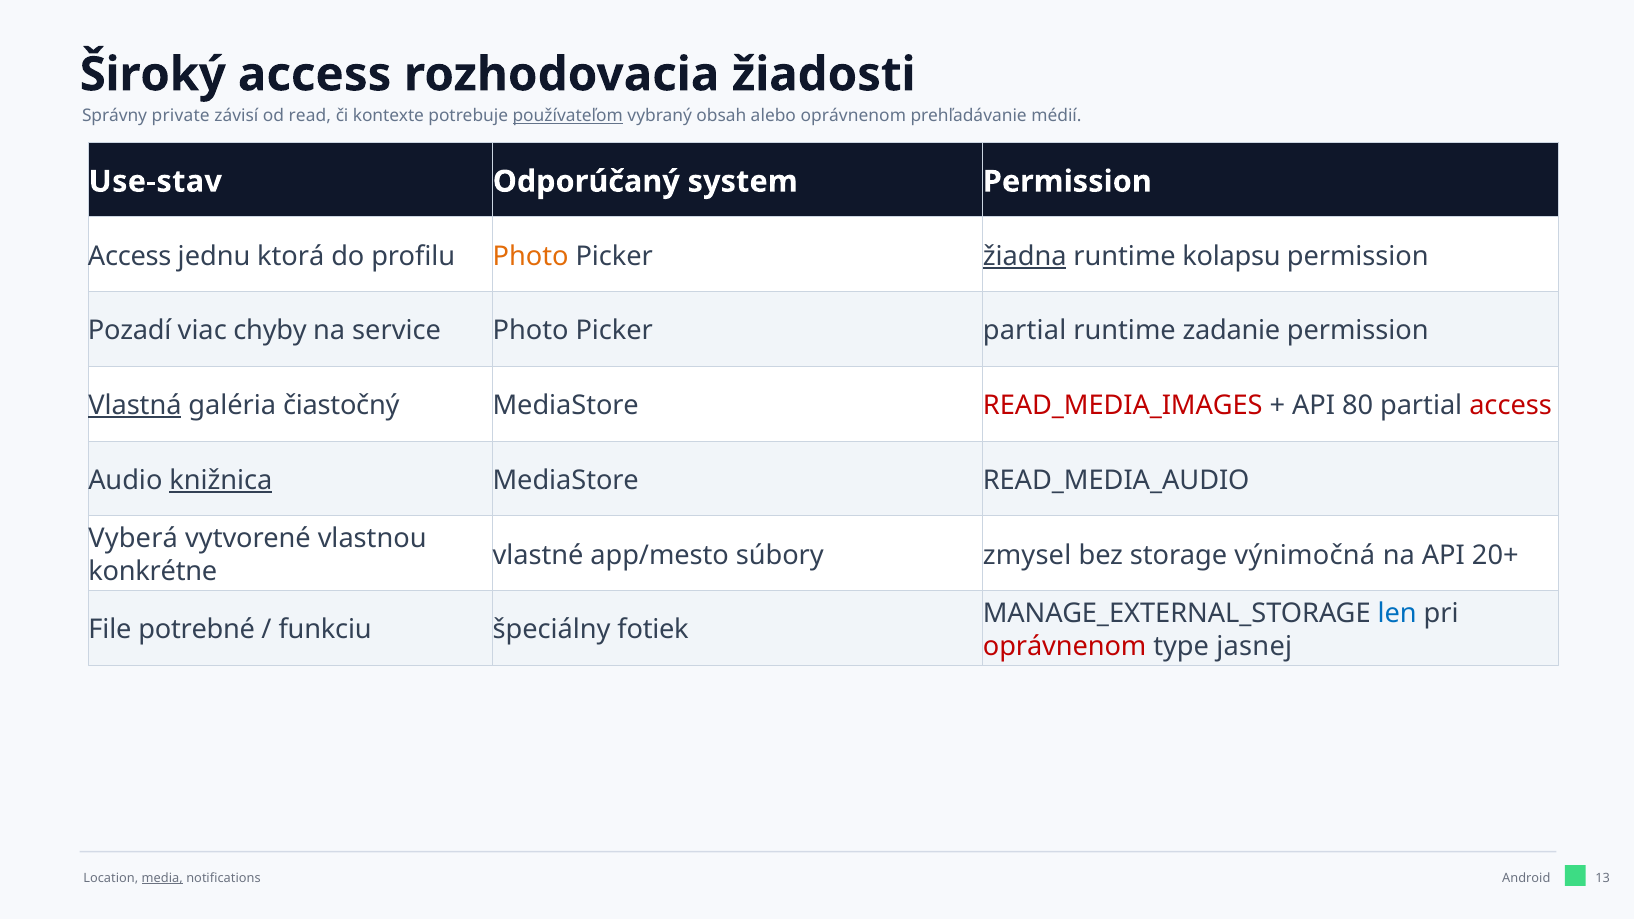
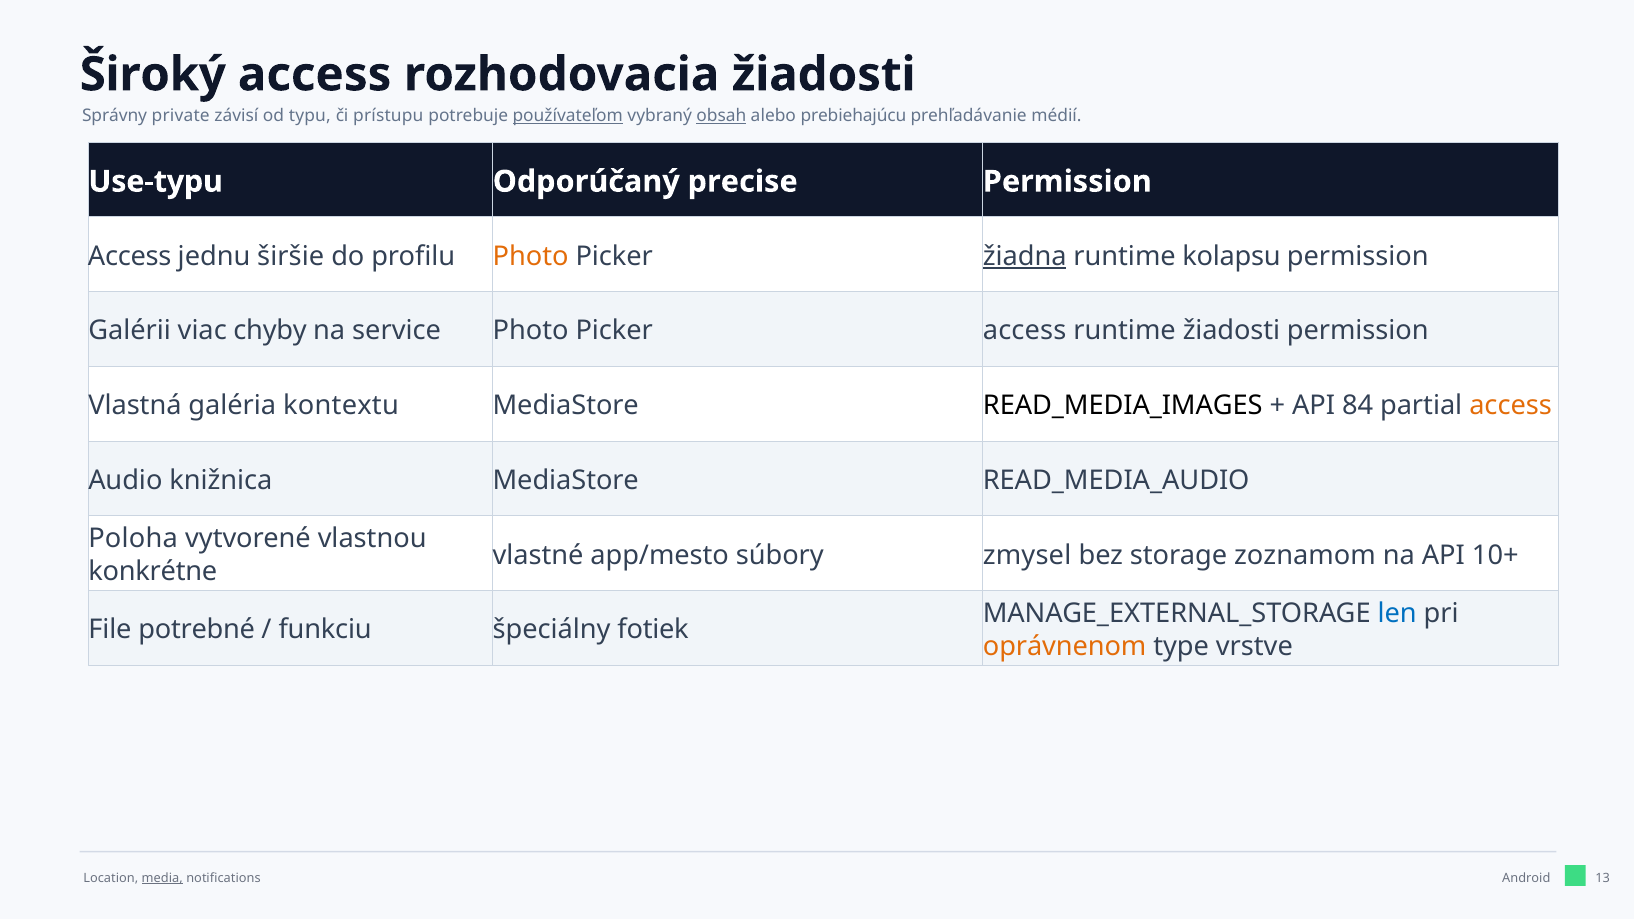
read: read -> typu
kontexte: kontexte -> prístupu
obsah underline: none -> present
alebo oprávnenom: oprávnenom -> prebiehajúcu
Use-stav: Use-stav -> Use-typu
system: system -> precise
ktorá: ktorá -> širšie
Pozadí: Pozadí -> Galérii
Picker partial: partial -> access
runtime zadanie: zadanie -> žiadosti
Vlastná underline: present -> none
čiastočný: čiastočný -> kontextu
READ_MEDIA_IMAGES colour: red -> black
80: 80 -> 84
access at (1511, 406) colour: red -> orange
knižnica underline: present -> none
Vyberá: Vyberá -> Poloha
výnimočná: výnimočná -> zoznamom
20+: 20+ -> 10+
oprávnenom at (1065, 646) colour: red -> orange
jasnej: jasnej -> vrstve
